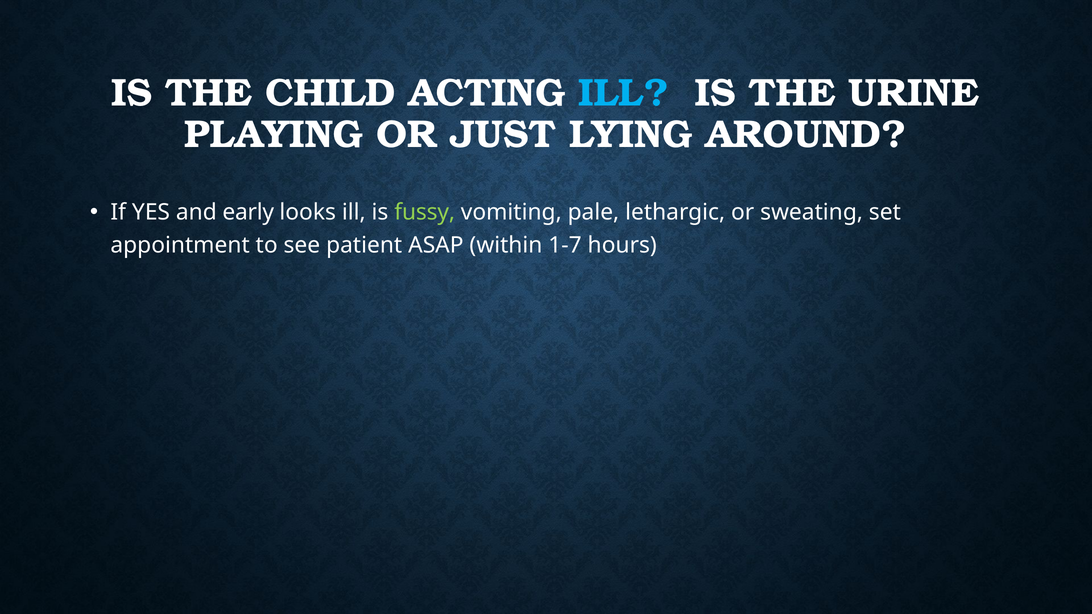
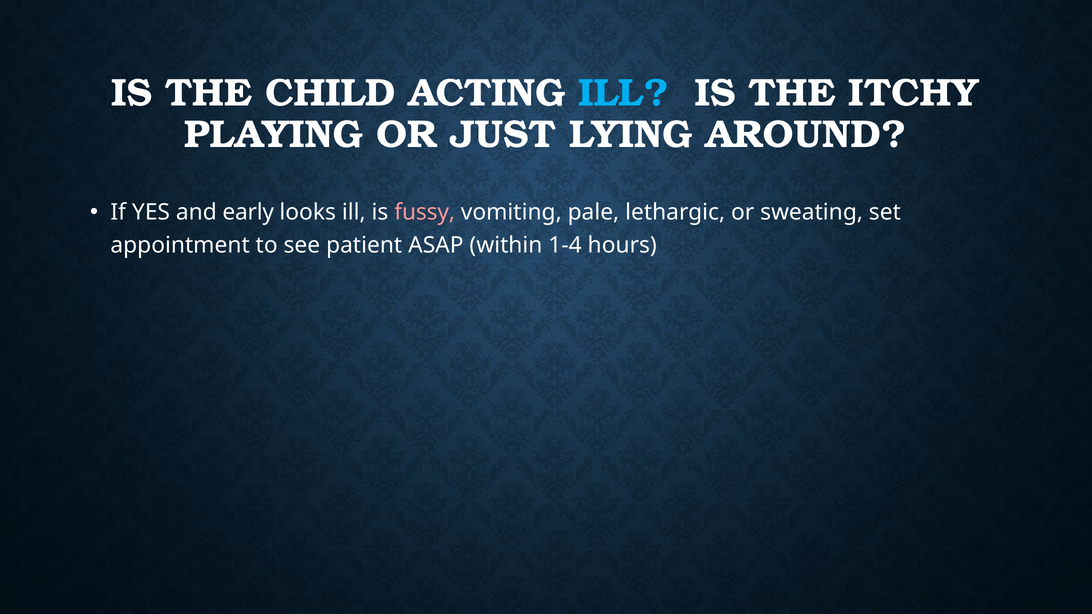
URINE: URINE -> ITCHY
fussy colour: light green -> pink
1-7: 1-7 -> 1-4
